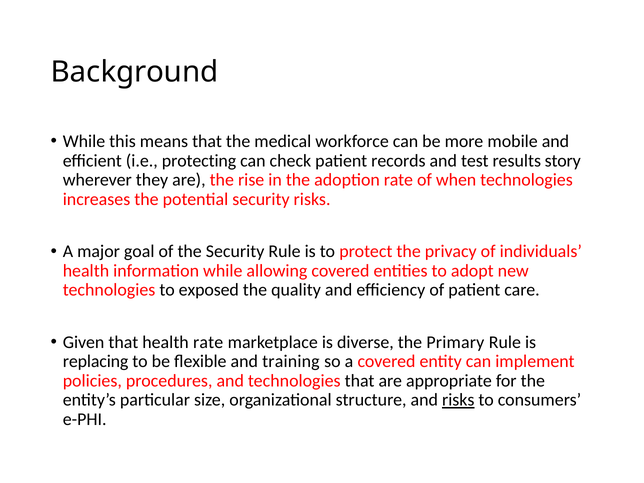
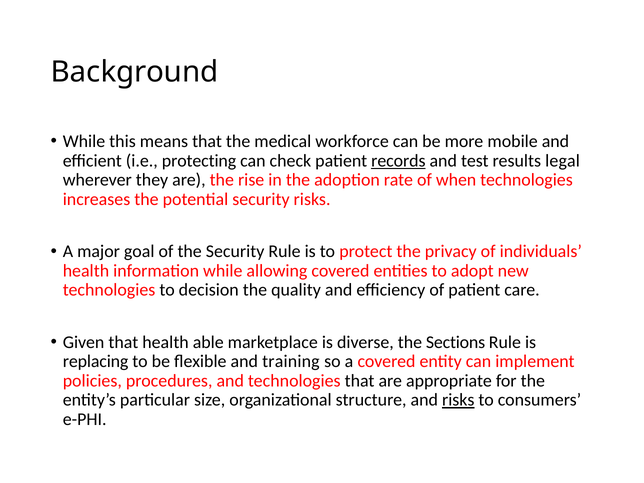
records underline: none -> present
story: story -> legal
exposed: exposed -> decision
health rate: rate -> able
Primary: Primary -> Sections
